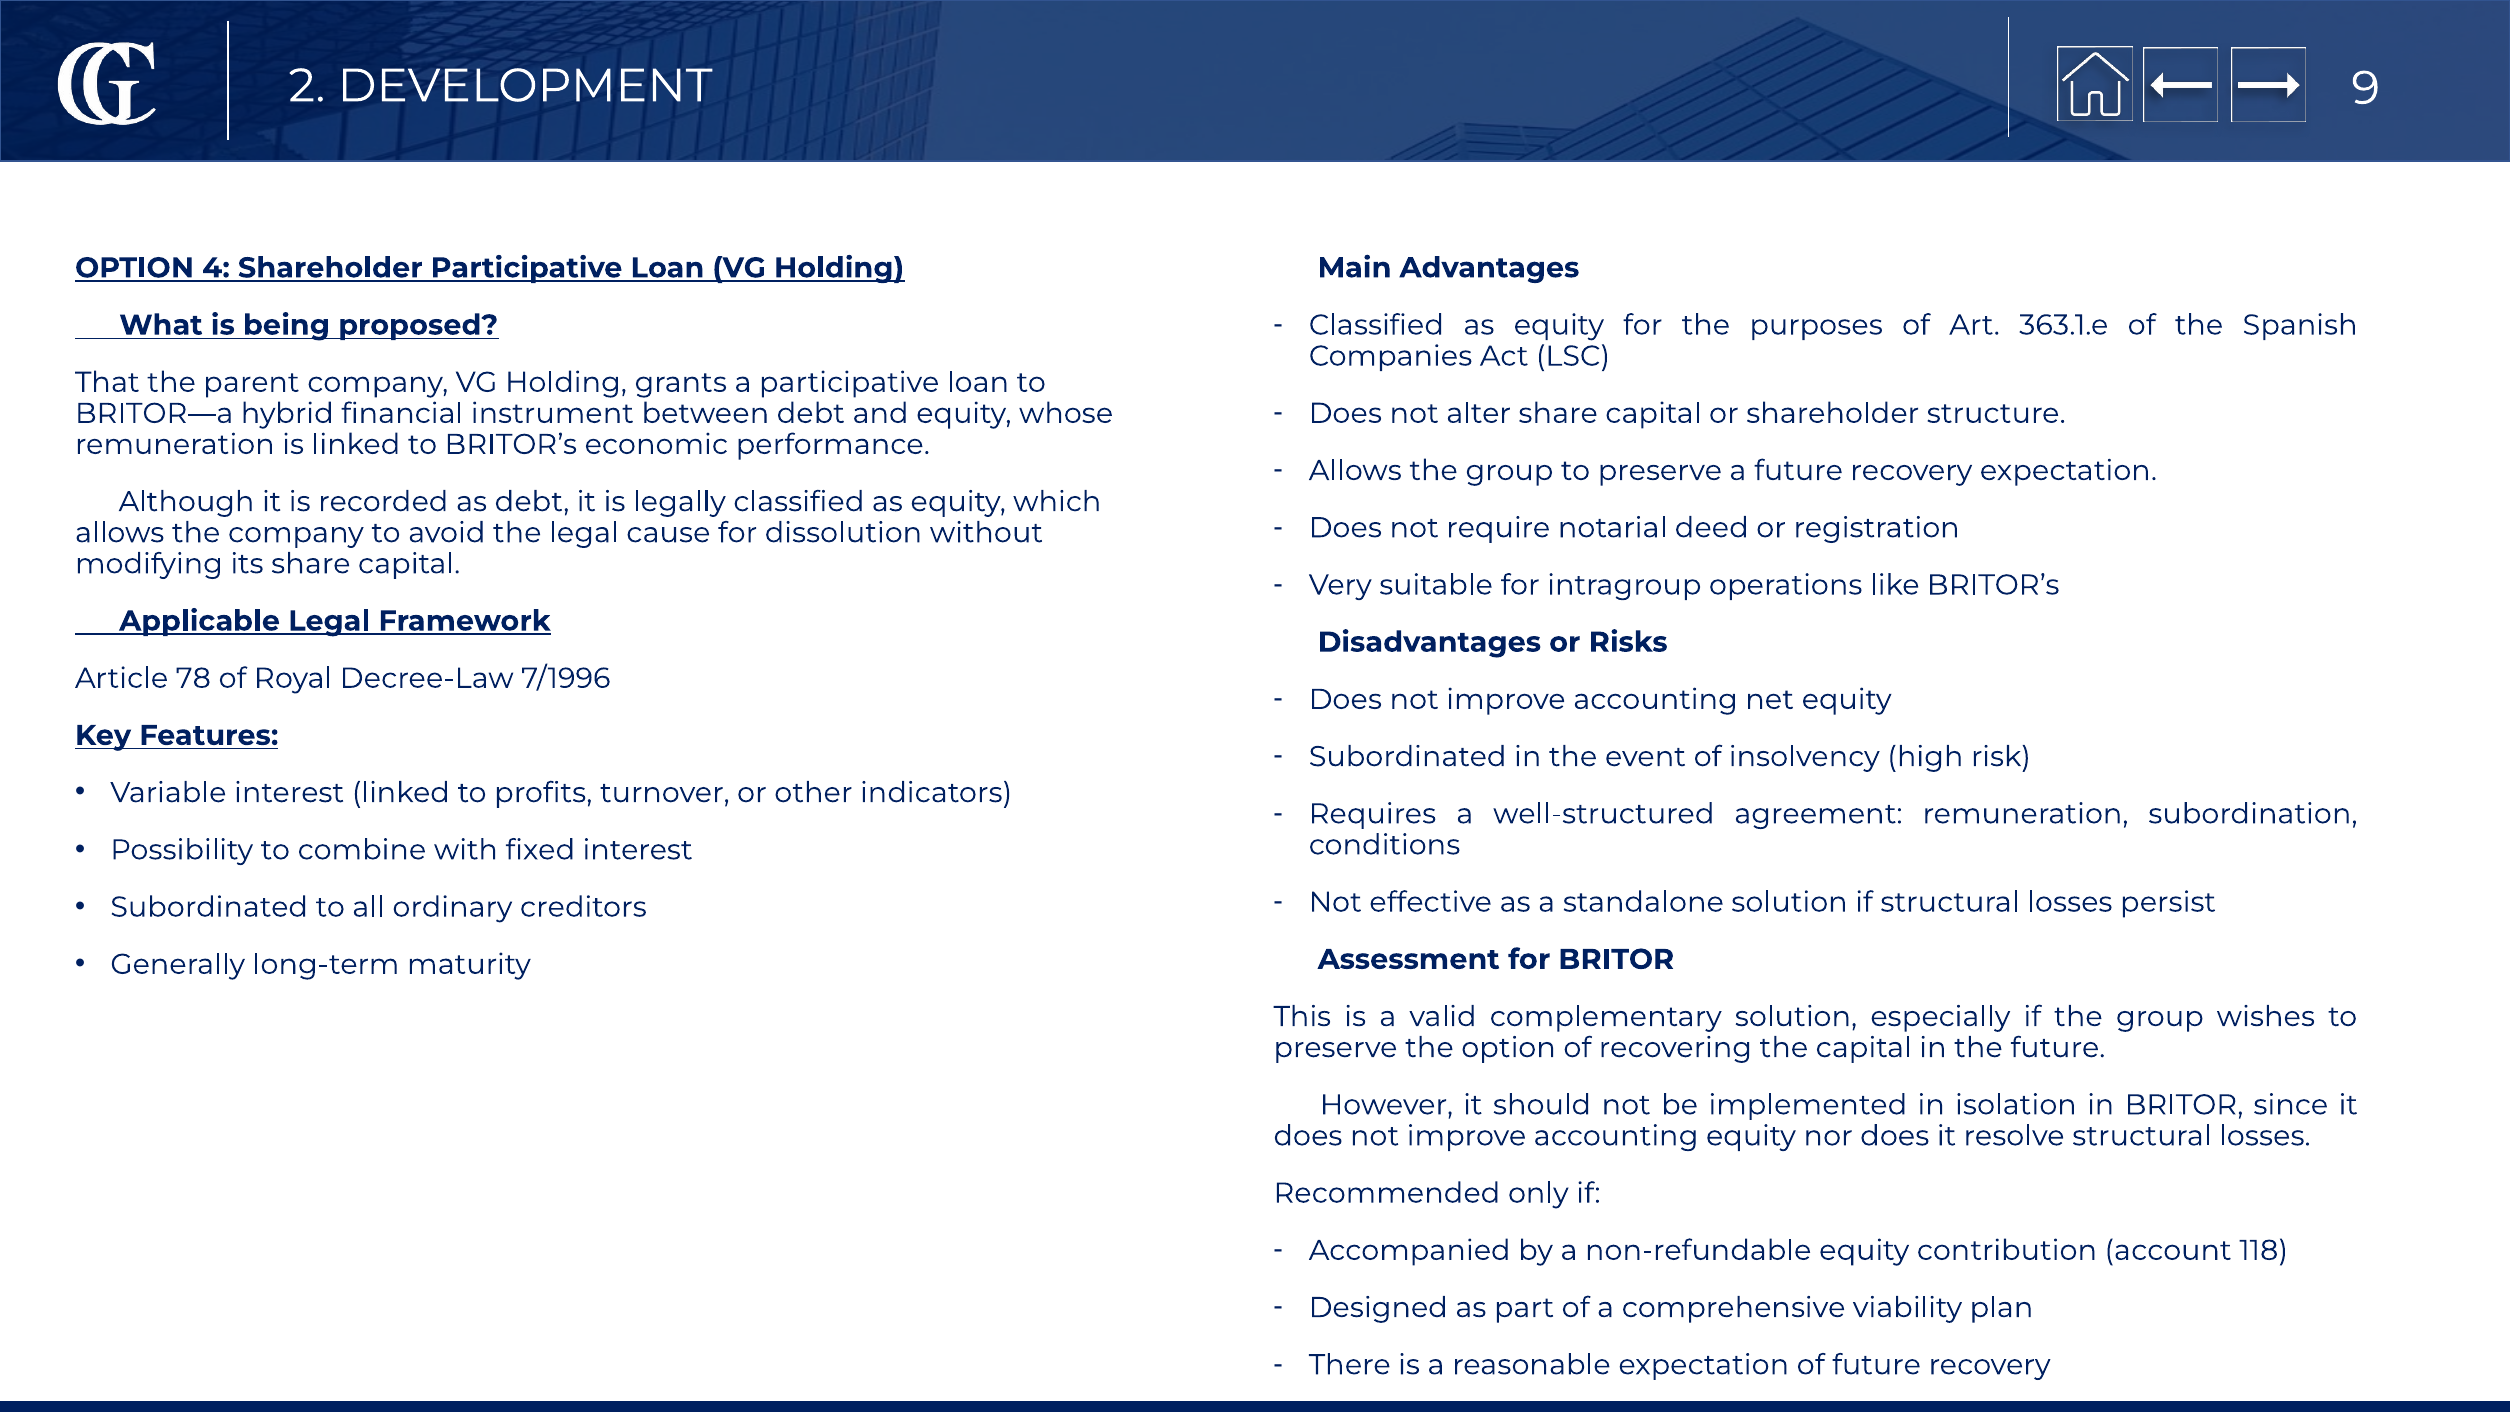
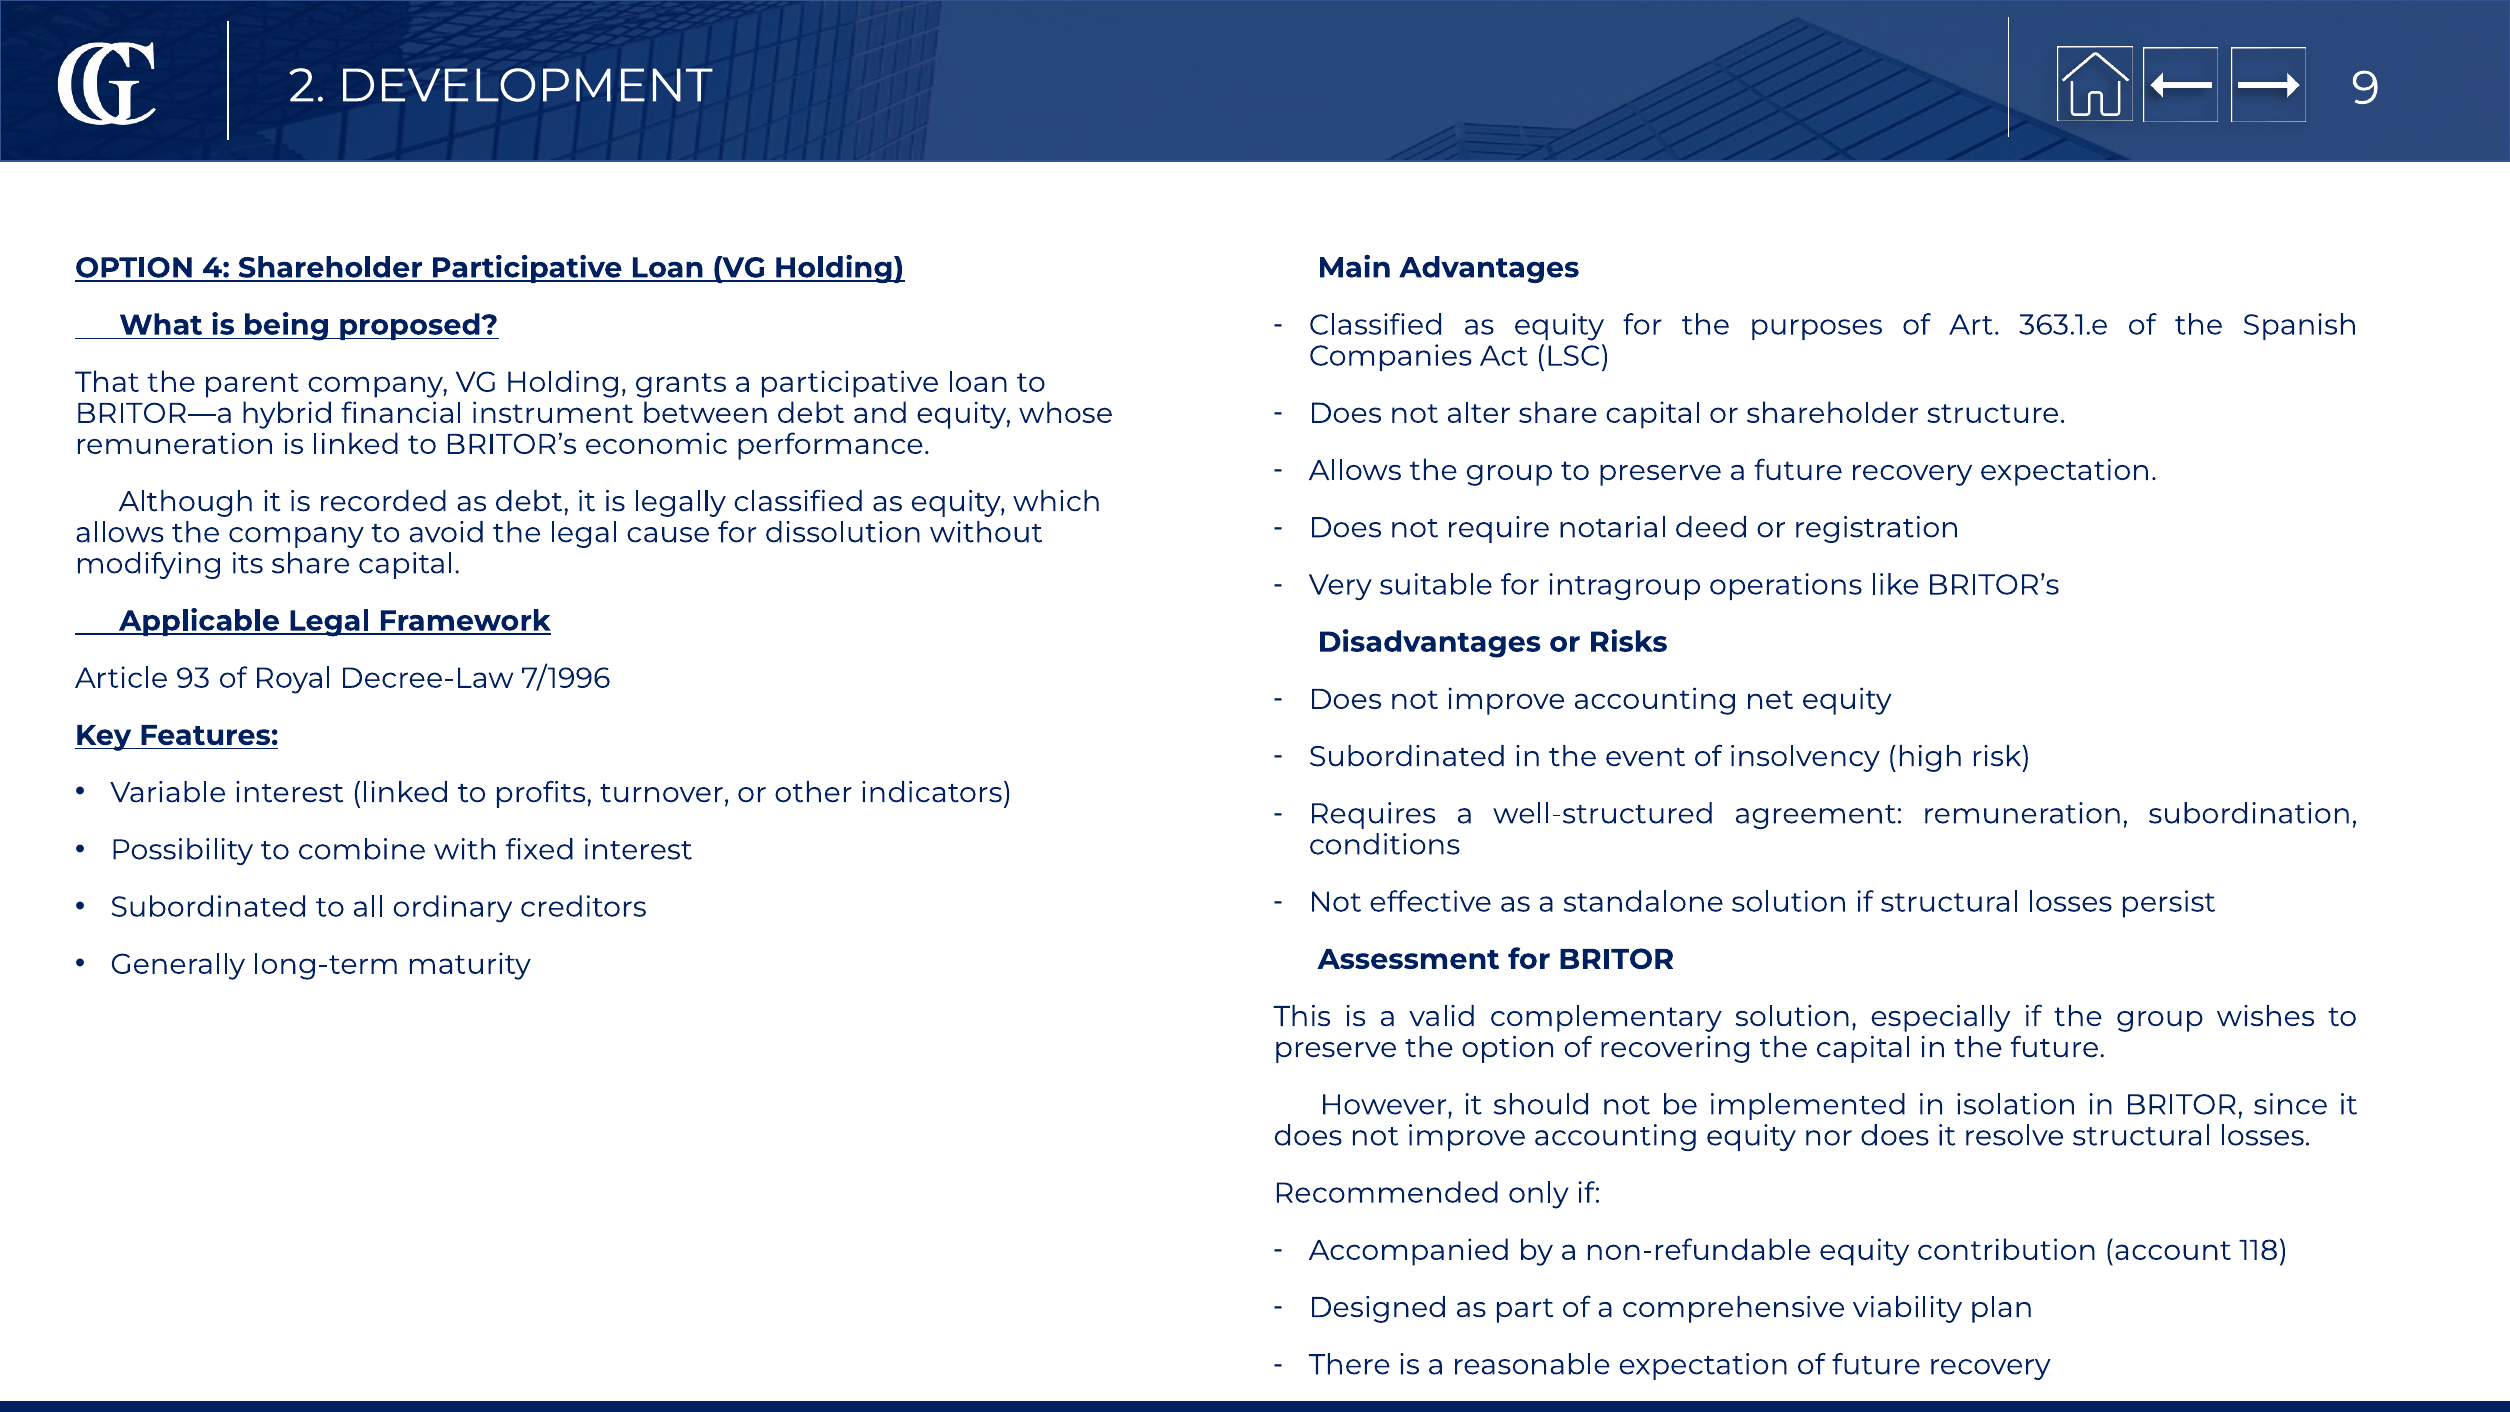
78: 78 -> 93
